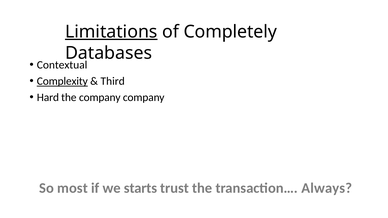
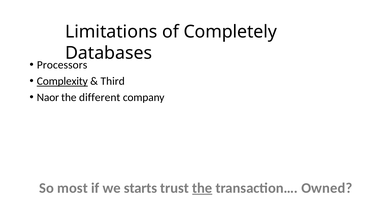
Limitations underline: present -> none
Contextual: Contextual -> Processors
Hard: Hard -> Naor
the company: company -> different
the at (202, 188) underline: none -> present
Always: Always -> Owned
